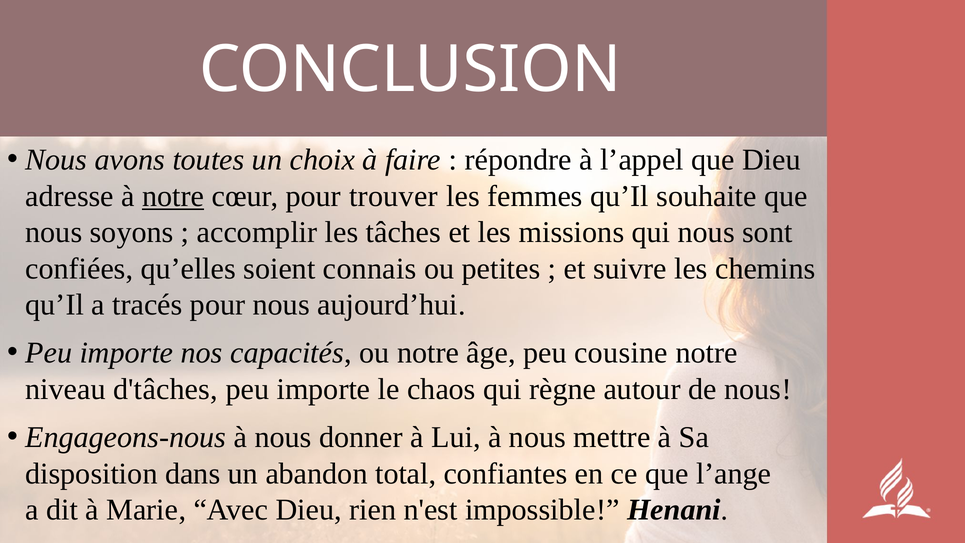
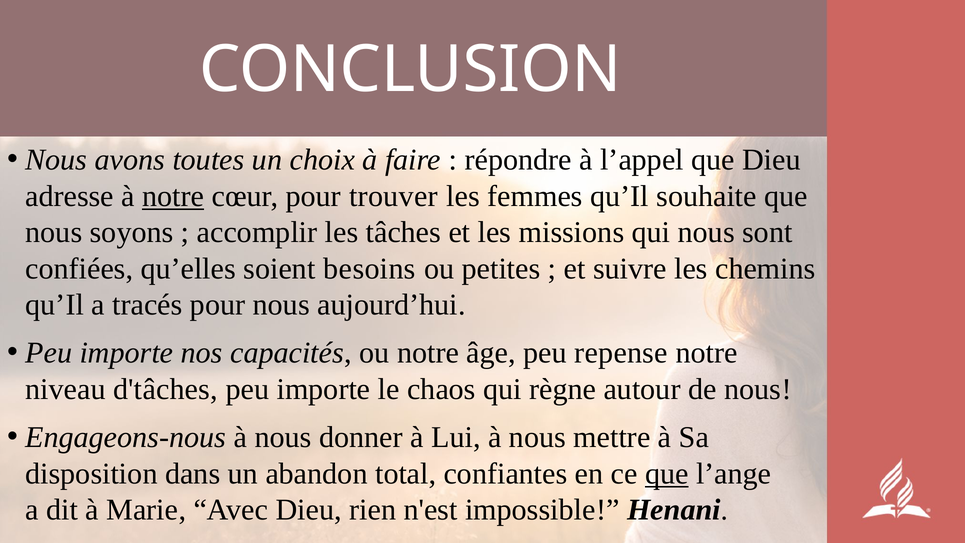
connais: connais -> besoins
cousine: cousine -> repense
que at (667, 474) underline: none -> present
